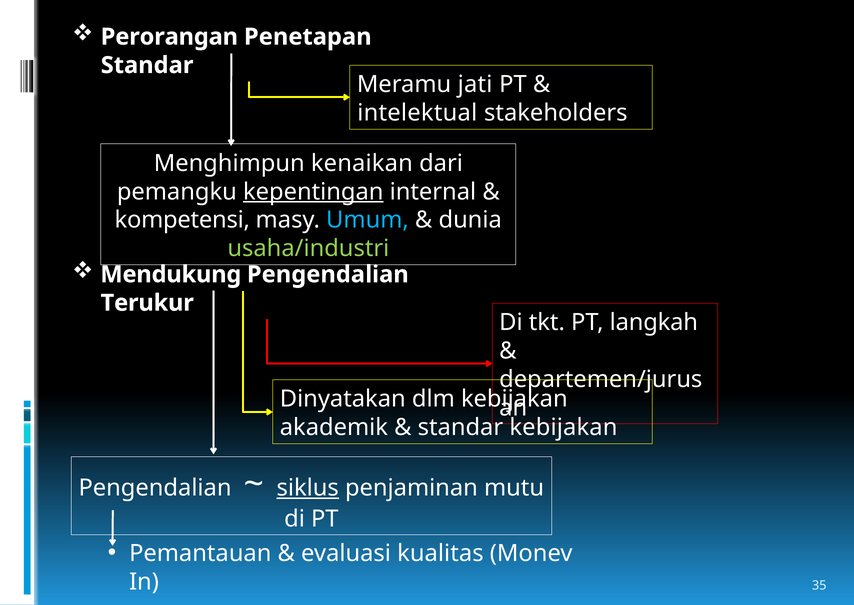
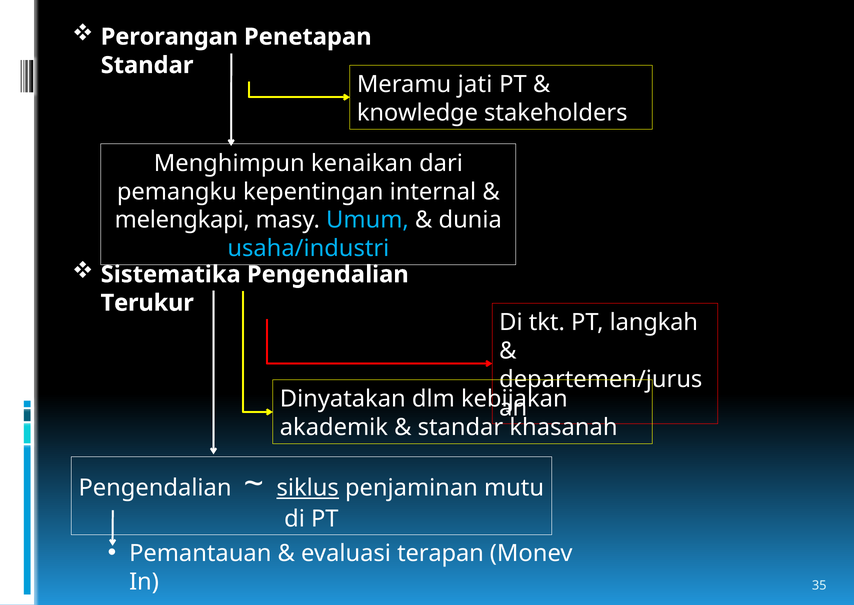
intelektual: intelektual -> knowledge
kepentingan underline: present -> none
kompetensi: kompetensi -> melengkapi
usaha/industri colour: light green -> light blue
Mendukung: Mendukung -> Sistematika
standar kebijakan: kebijakan -> khasanah
kualitas: kualitas -> terapan
